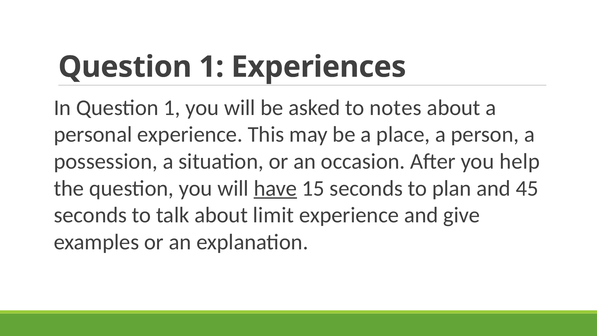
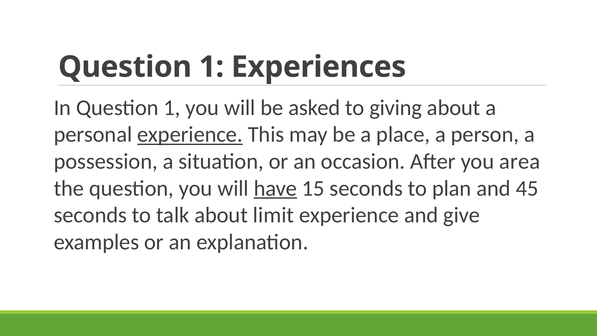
notes: notes -> giving
experience at (190, 134) underline: none -> present
help: help -> area
